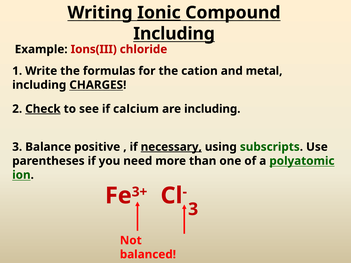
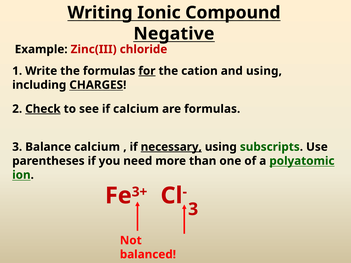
Ionic underline: present -> none
Including at (174, 34): Including -> Negative
Ions(III: Ions(III -> Zinc(III
for underline: none -> present
and metal: metal -> using
are including: including -> formulas
Balance positive: positive -> calcium
